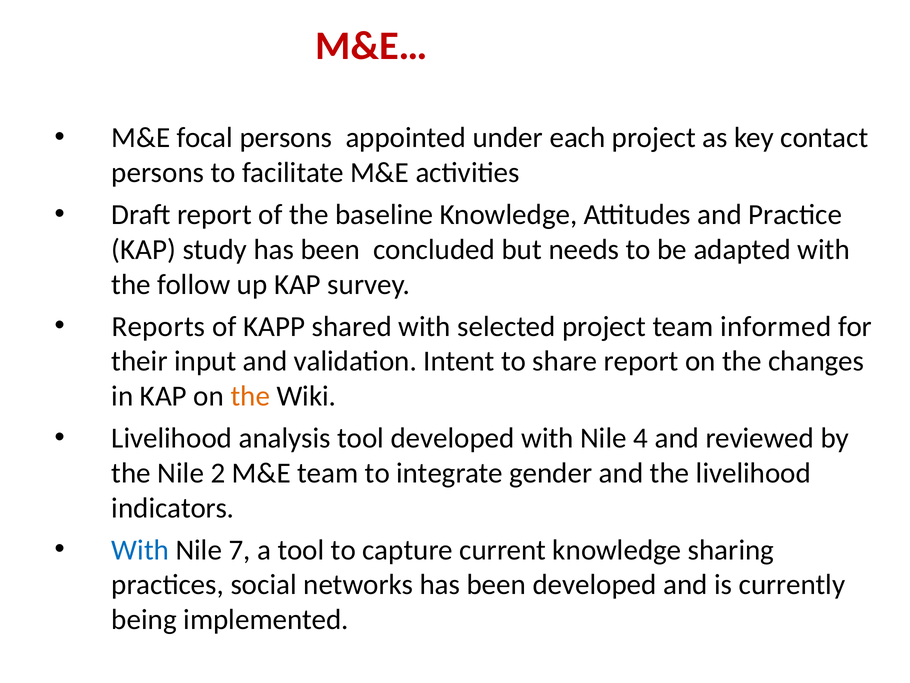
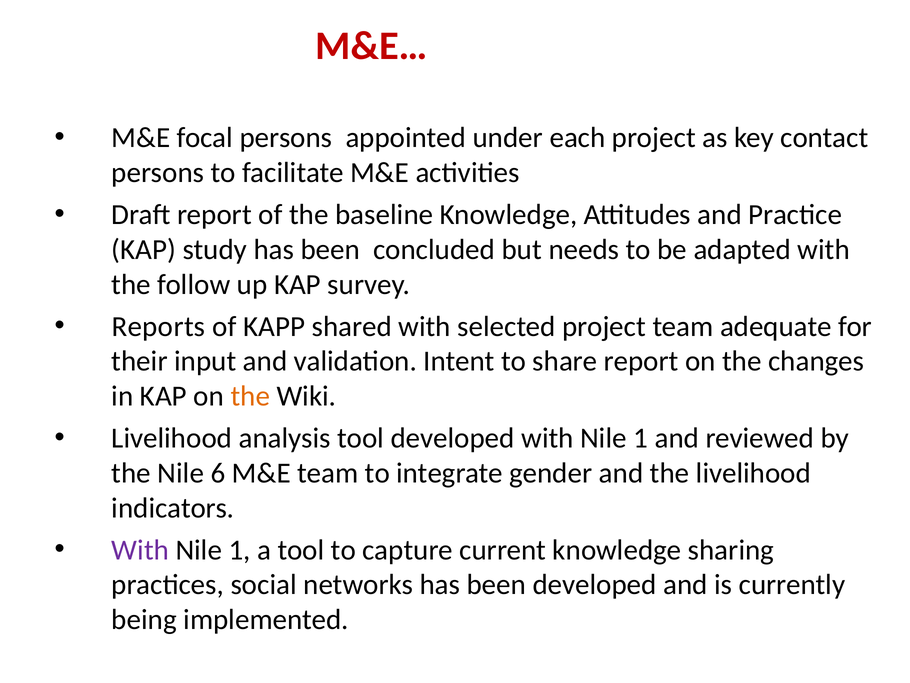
informed: informed -> adequate
developed with Nile 4: 4 -> 1
2: 2 -> 6
With at (140, 550) colour: blue -> purple
7 at (240, 550): 7 -> 1
